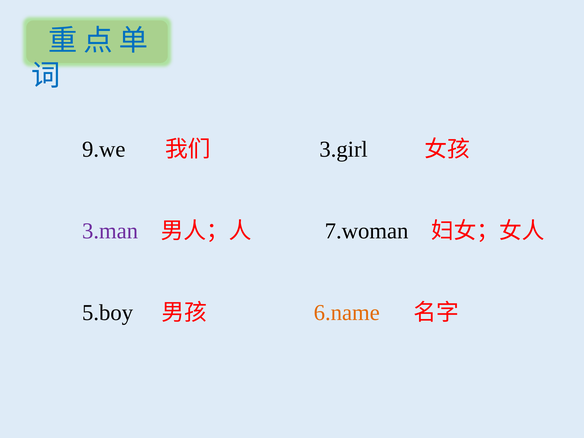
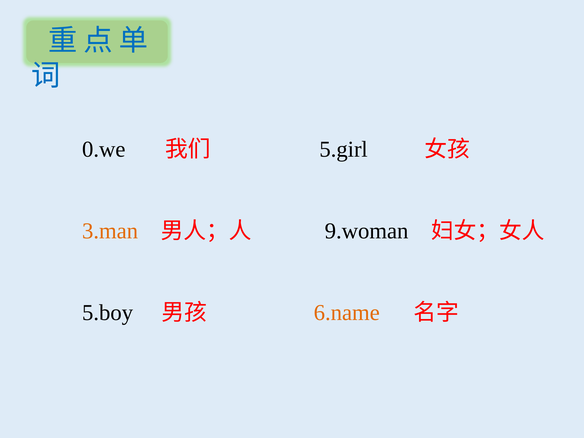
9.we: 9.we -> 0.we
3.girl: 3.girl -> 5.girl
3.man colour: purple -> orange
7.woman: 7.woman -> 9.woman
